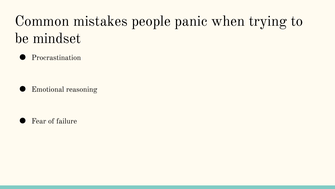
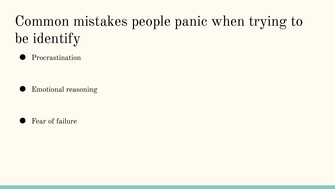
mindset: mindset -> identify
